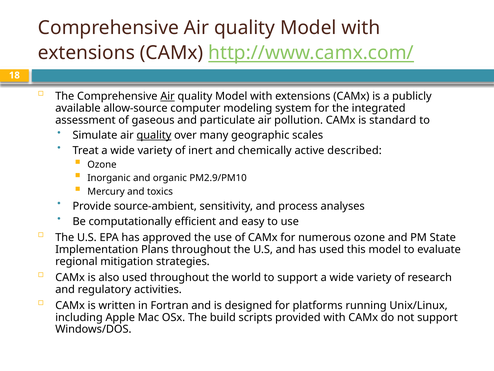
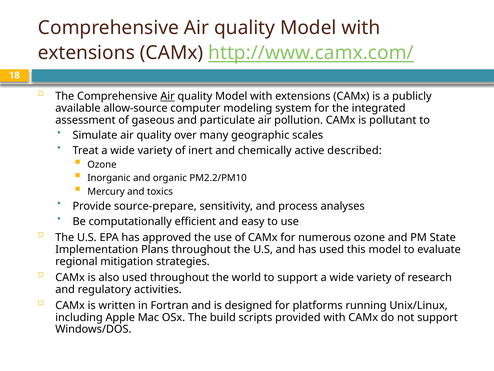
standard: standard -> pollutant
quality at (154, 135) underline: present -> none
PM2.9/PM10: PM2.9/PM10 -> PM2.2/PM10
source-ambient: source-ambient -> source-prepare
